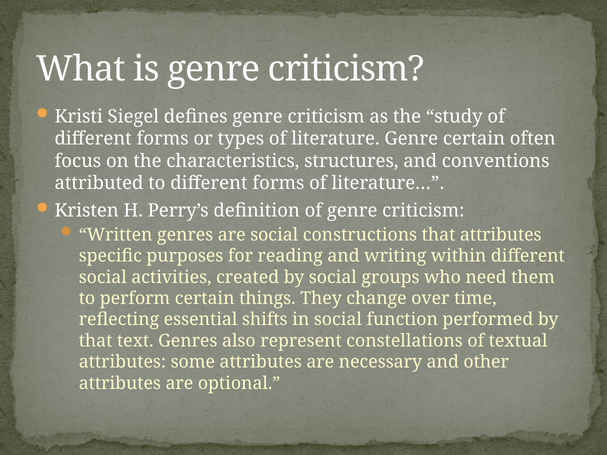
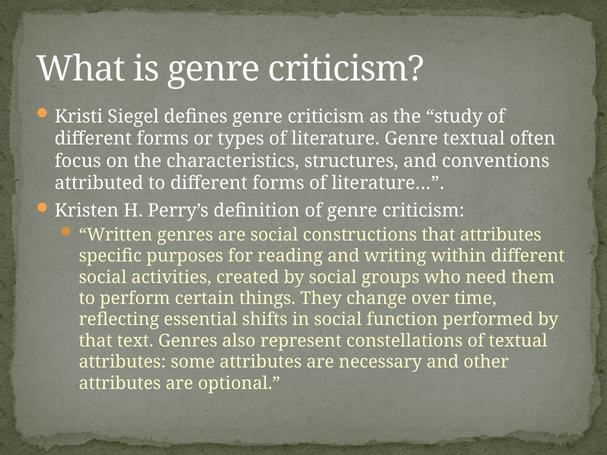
Genre certain: certain -> textual
